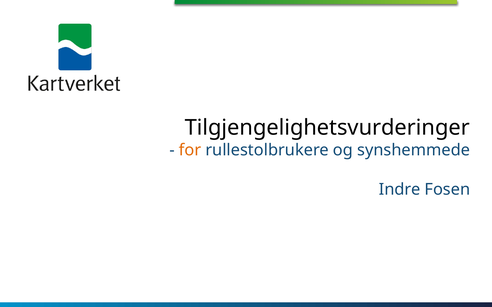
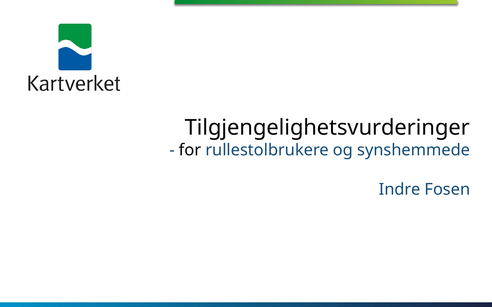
for colour: orange -> black
